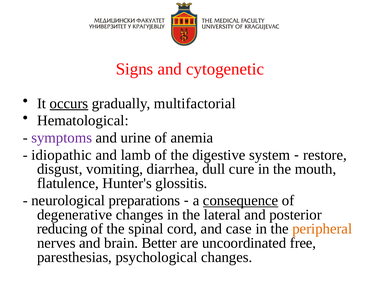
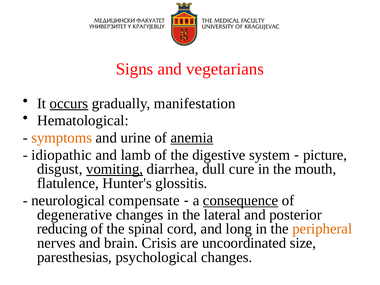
cytogenetic: cytogenetic -> vegetarians
multifactorial: multifactorial -> manifestation
symptoms colour: purple -> orange
anemia underline: none -> present
restore: restore -> picture
vomiting underline: none -> present
preparations: preparations -> compensate
case: case -> long
Better: Better -> Crisis
free: free -> size
